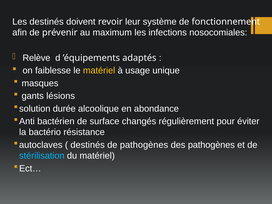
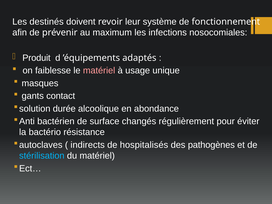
Relève: Relève -> Produit
matériel at (99, 71) colour: yellow -> pink
lésions: lésions -> contact
destinés at (88, 145): destinés -> indirects
de pathogènes: pathogènes -> hospitalisés
